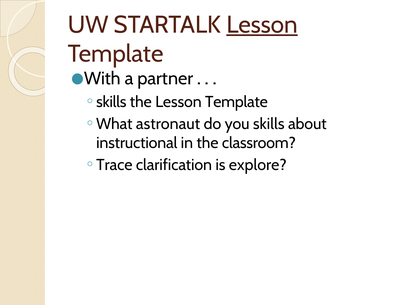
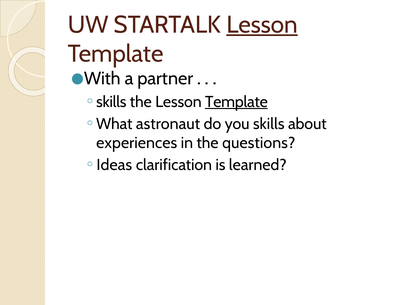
Template at (236, 102) underline: none -> present
instructional: instructional -> experiences
classroom: classroom -> questions
Trace: Trace -> Ideas
explore: explore -> learned
